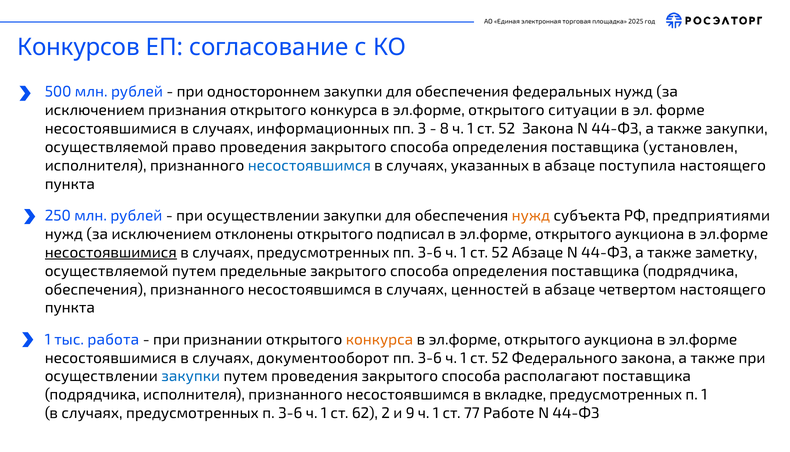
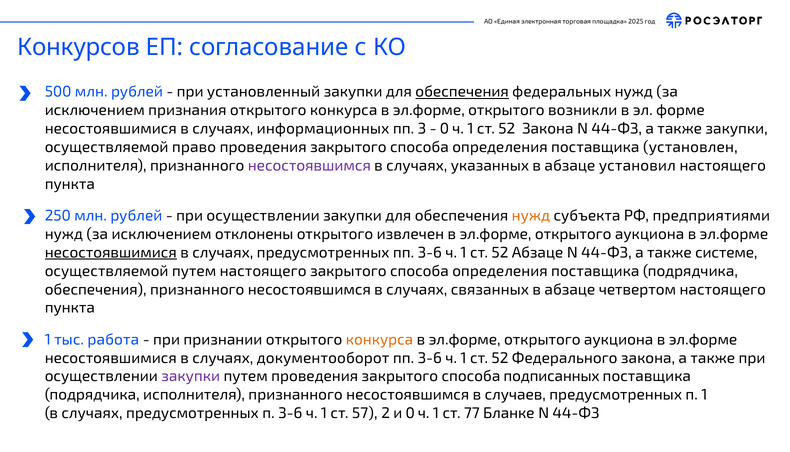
одностороннем: одностороннем -> установленный
обеспечения at (462, 92) underline: none -> present
ситуации: ситуации -> возникли
8 at (444, 129): 8 -> 0
несостоявшимся at (309, 166) colour: blue -> purple
поступила: поступила -> установил
подписал: подписал -> извлечен
заметку: заметку -> системе
путем предельные: предельные -> настоящего
ценностей: ценностей -> связанных
закупки at (191, 376) colour: blue -> purple
располагают: располагают -> подписанных
вкладке: вкладке -> случаев
62: 62 -> 57
и 9: 9 -> 0
Работе: Работе -> Бланке
